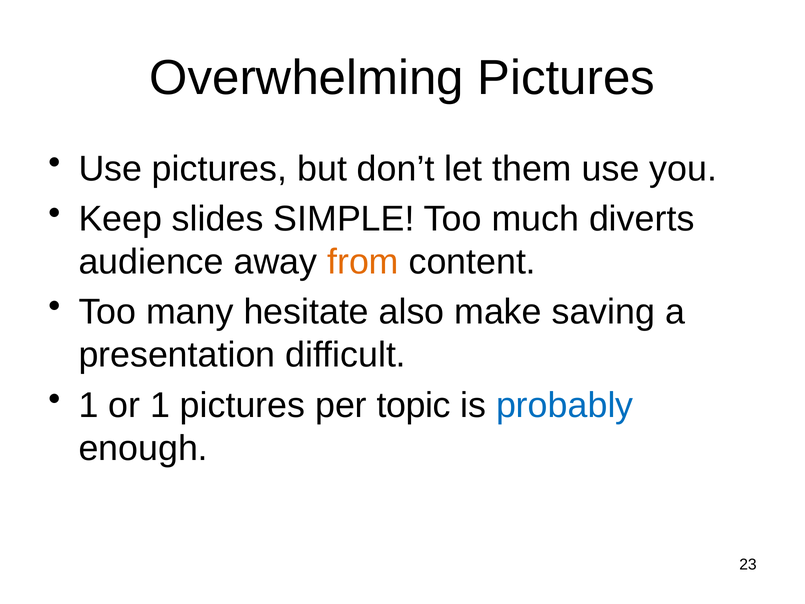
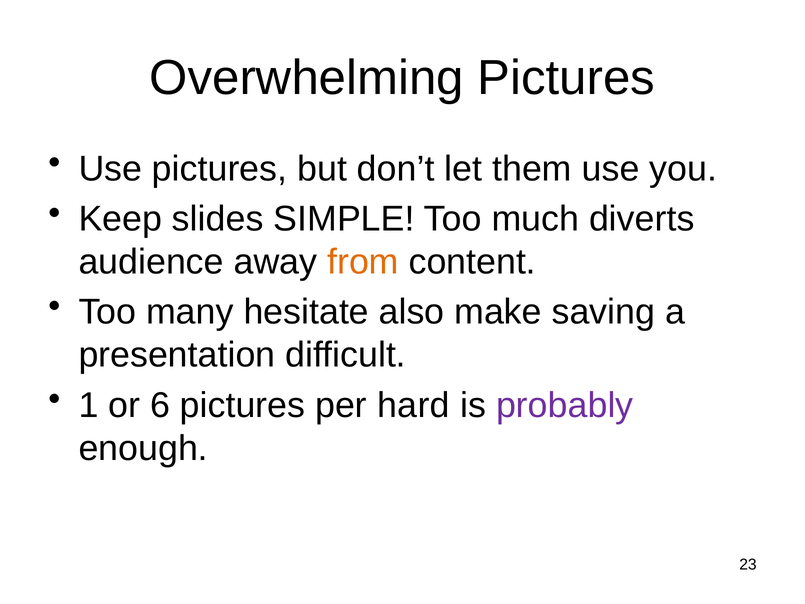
or 1: 1 -> 6
topic: topic -> hard
probably colour: blue -> purple
